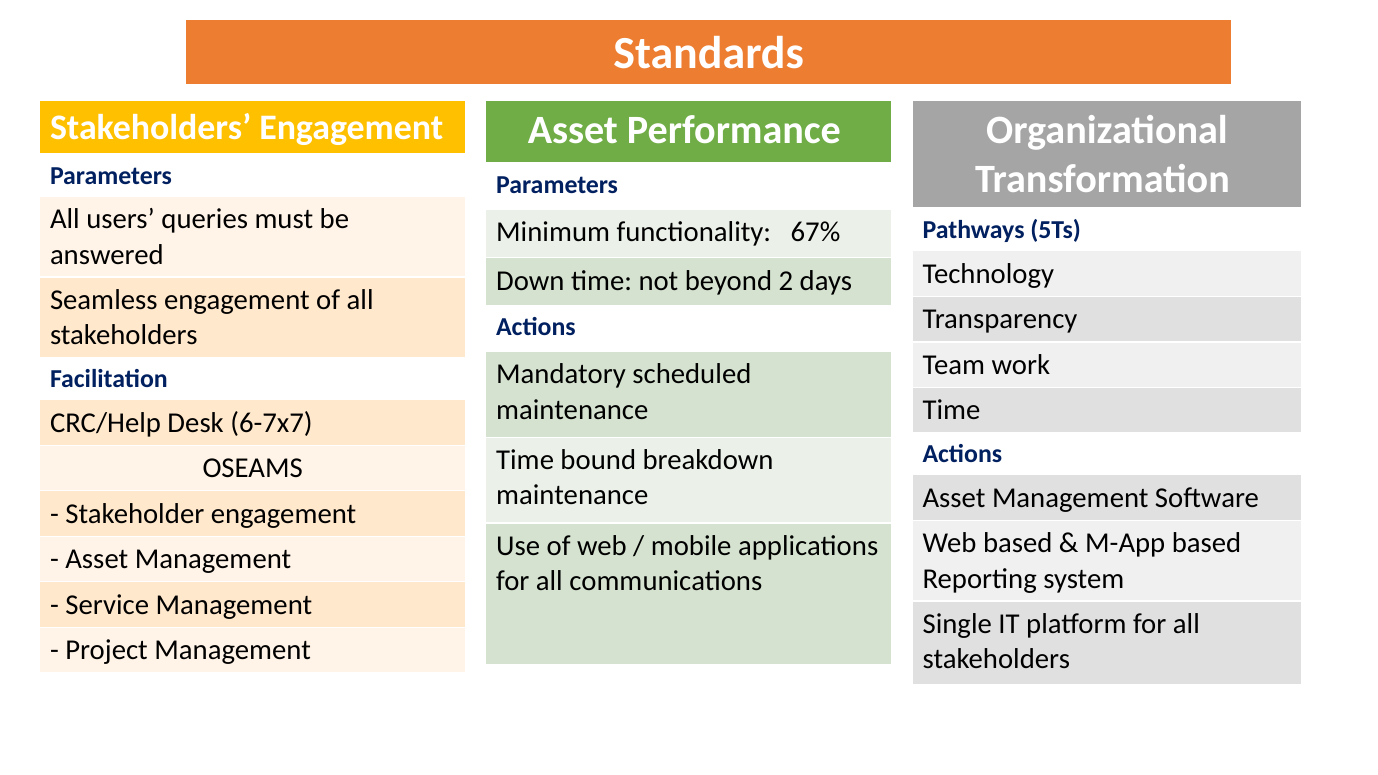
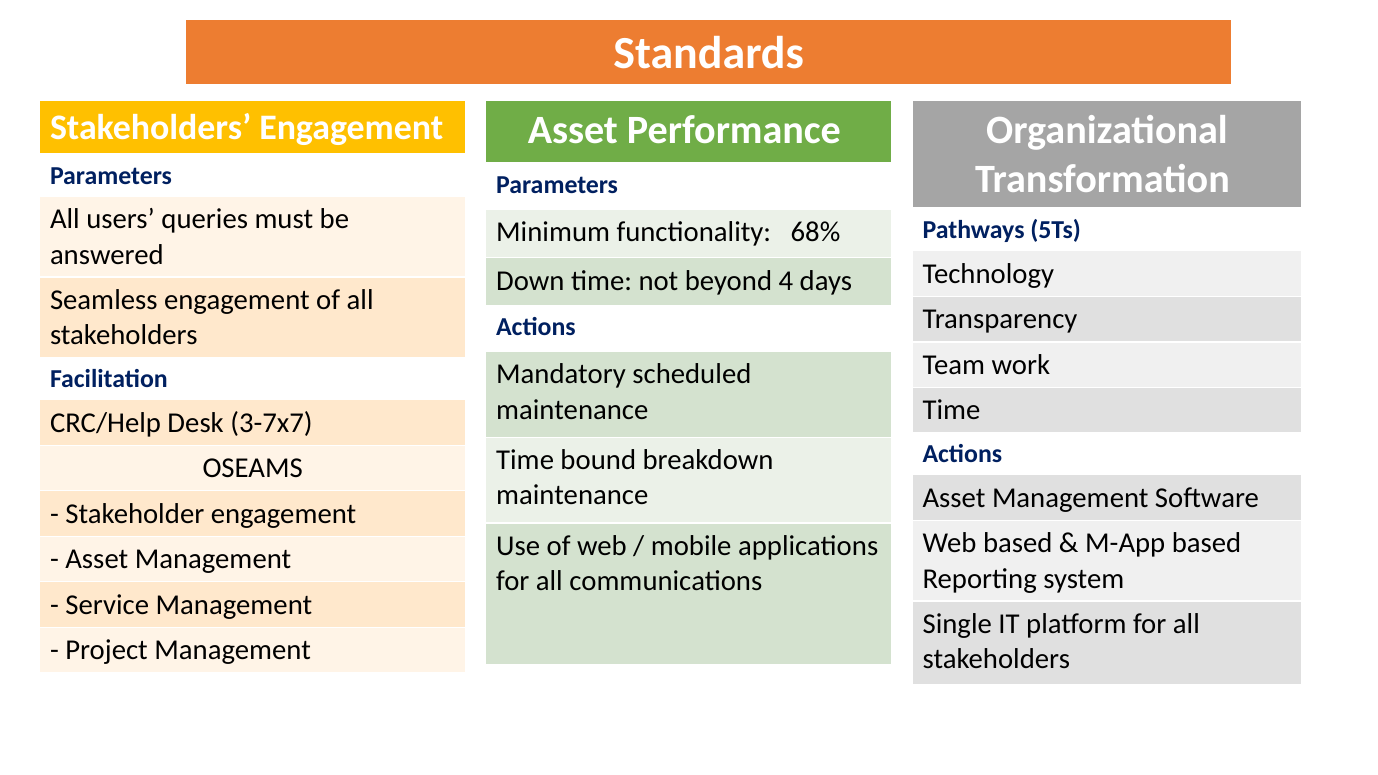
67%: 67% -> 68%
2: 2 -> 4
6-7x7: 6-7x7 -> 3-7x7
